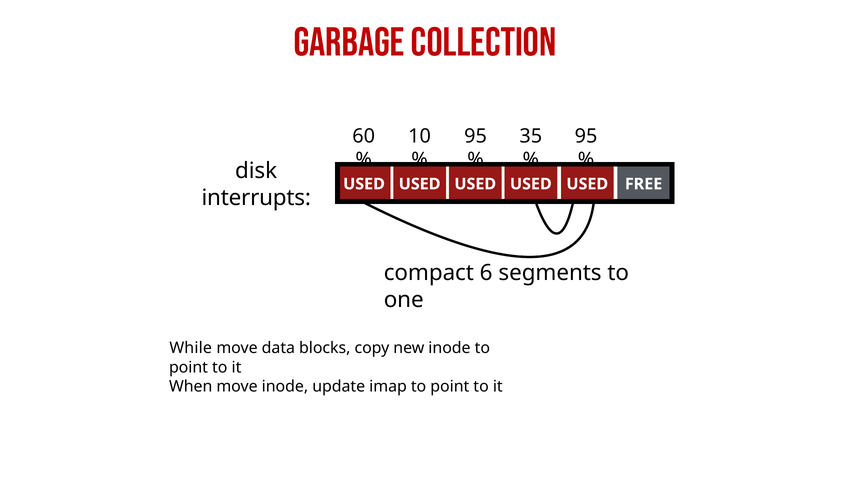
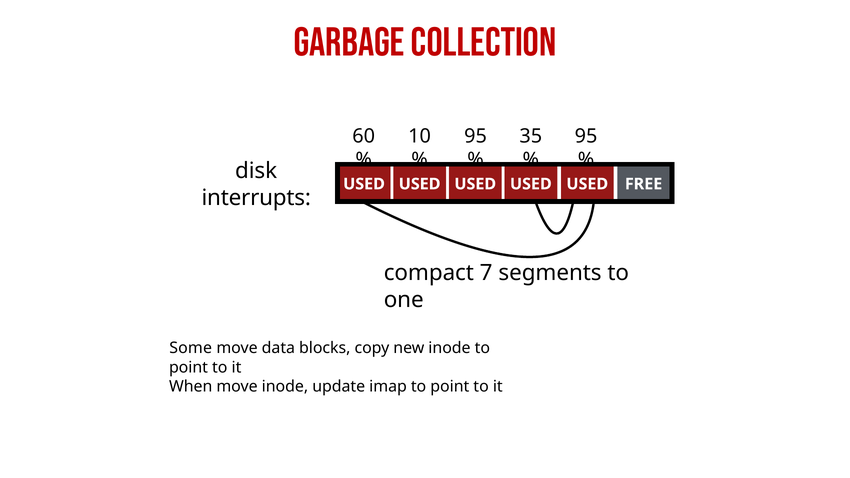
6: 6 -> 7
While: While -> Some
